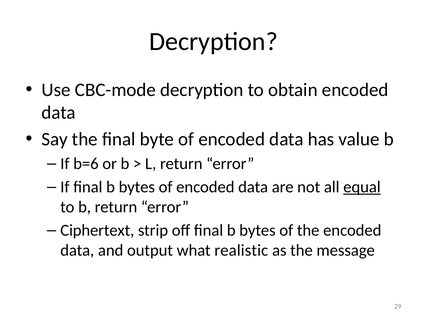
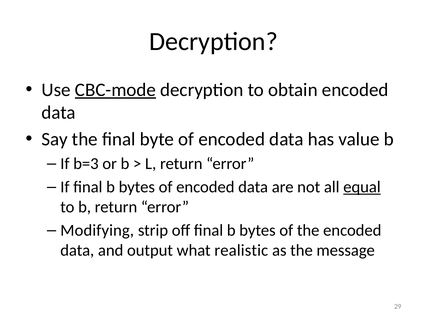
CBC-mode underline: none -> present
b=6: b=6 -> b=3
Ciphertext: Ciphertext -> Modifying
